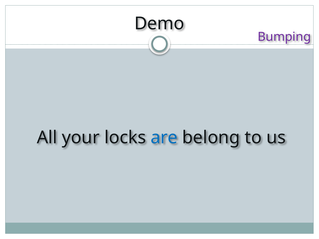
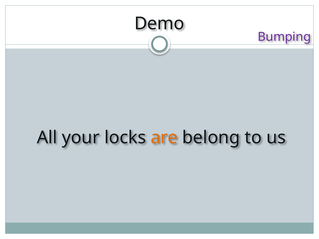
are colour: blue -> orange
